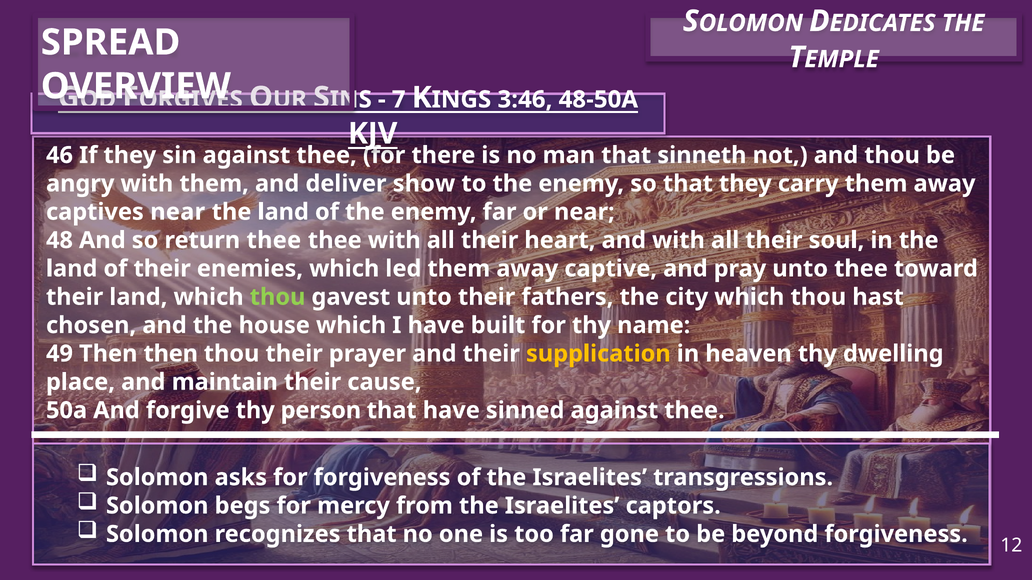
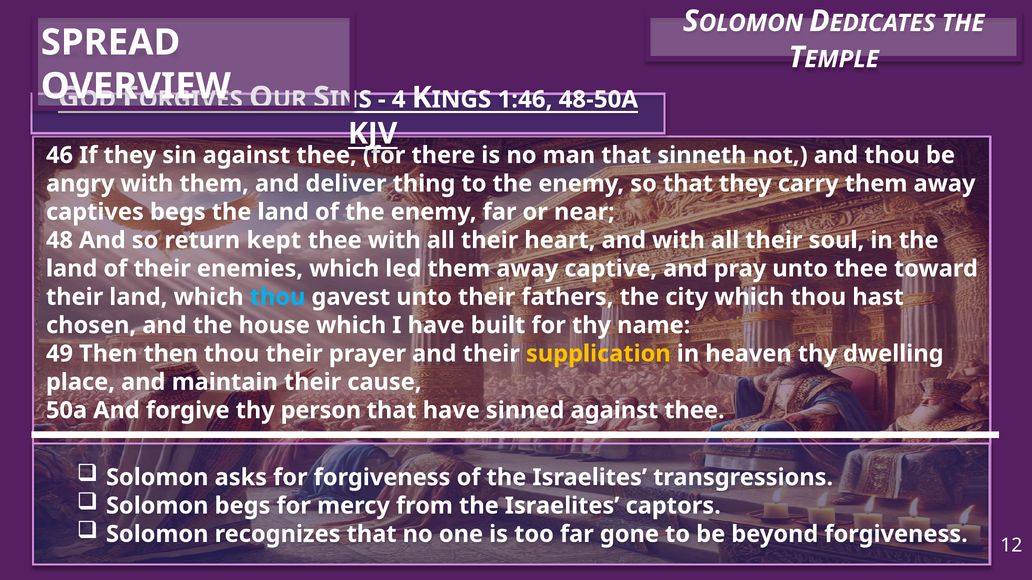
7: 7 -> 4
3:46: 3:46 -> 1:46
show: show -> thing
captives near: near -> begs
return thee: thee -> kept
thou at (278, 297) colour: light green -> light blue
